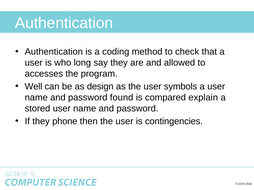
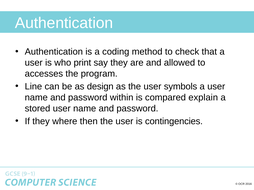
long: long -> print
Well: Well -> Line
found: found -> within
phone: phone -> where
